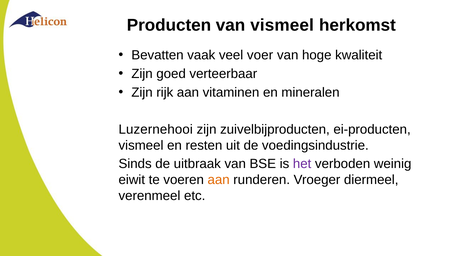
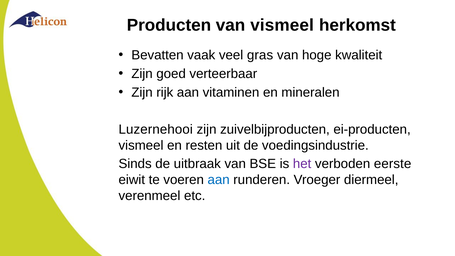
voer: voer -> gras
weinig: weinig -> eerste
aan at (219, 180) colour: orange -> blue
